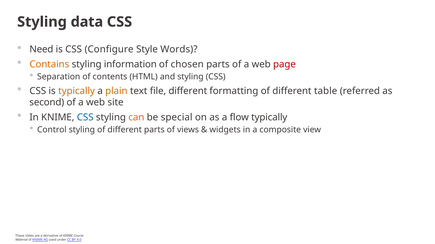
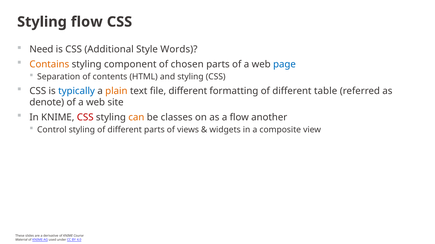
Styling data: data -> flow
Configure: Configure -> Additional
information: information -> component
page colour: red -> blue
typically at (77, 91) colour: orange -> blue
second: second -> denote
CSS at (85, 118) colour: blue -> red
special: special -> classes
flow typically: typically -> another
